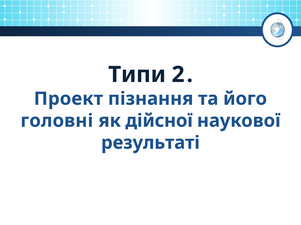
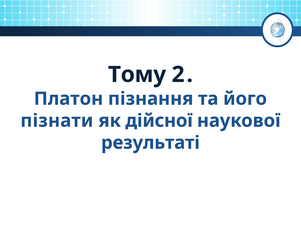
Типи: Типи -> Тому
Проект: Проект -> Платон
головні: головні -> пізнати
